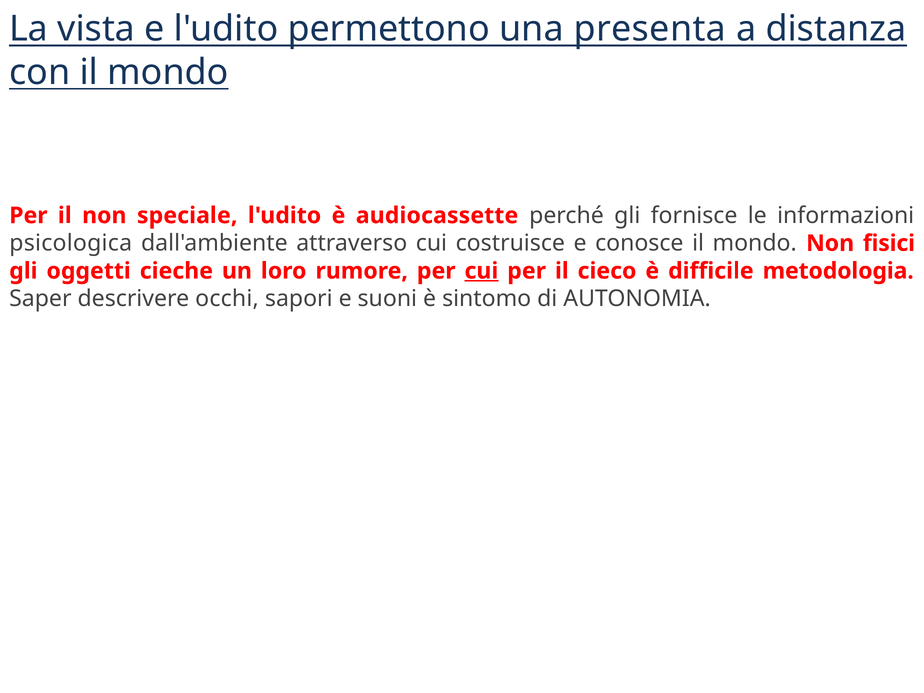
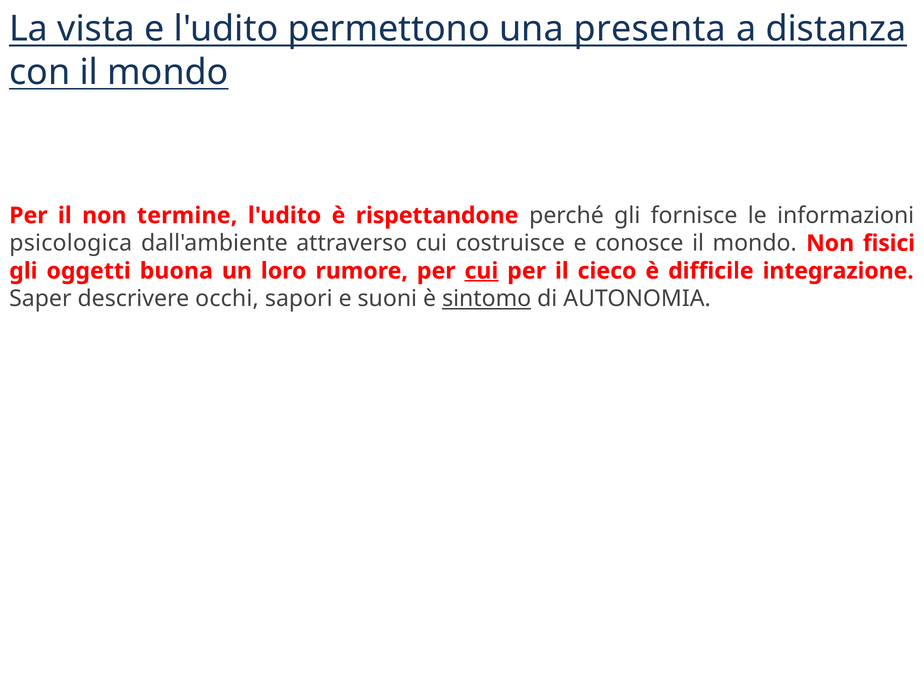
speciale: speciale -> termine
audiocassette: audiocassette -> rispettandone
cieche: cieche -> buona
metodologia: metodologia -> integrazione
sintomo underline: none -> present
